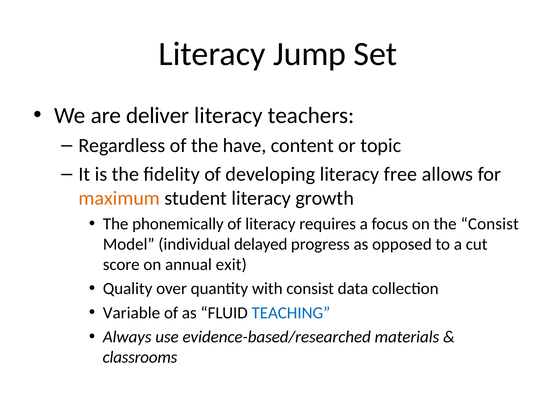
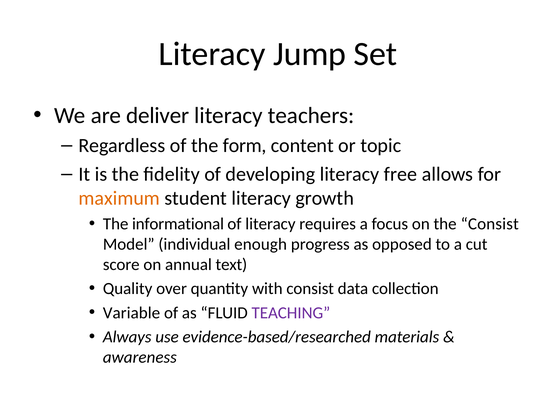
have: have -> form
phonemically: phonemically -> informational
delayed: delayed -> enough
exit: exit -> text
TEACHING colour: blue -> purple
classrooms: classrooms -> awareness
